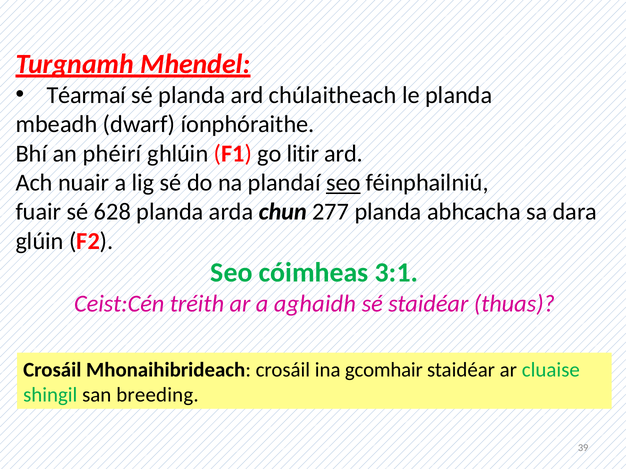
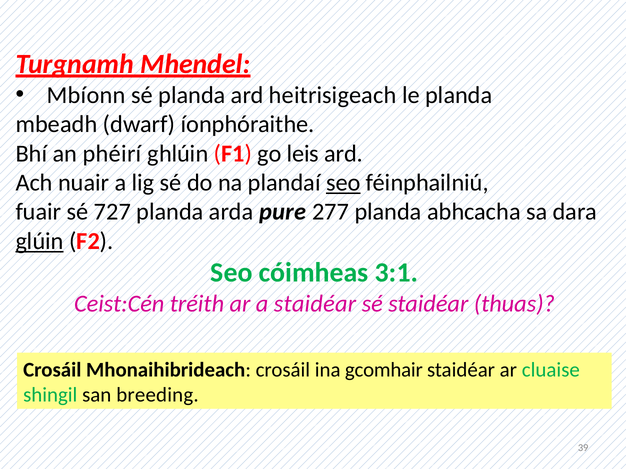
Téarmaí: Téarmaí -> Mbíonn
chúlaitheach: chúlaitheach -> heitrisigeach
litir: litir -> leis
628: 628 -> 727
chun: chun -> pure
glúin underline: none -> present
a aghaidh: aghaidh -> staidéar
